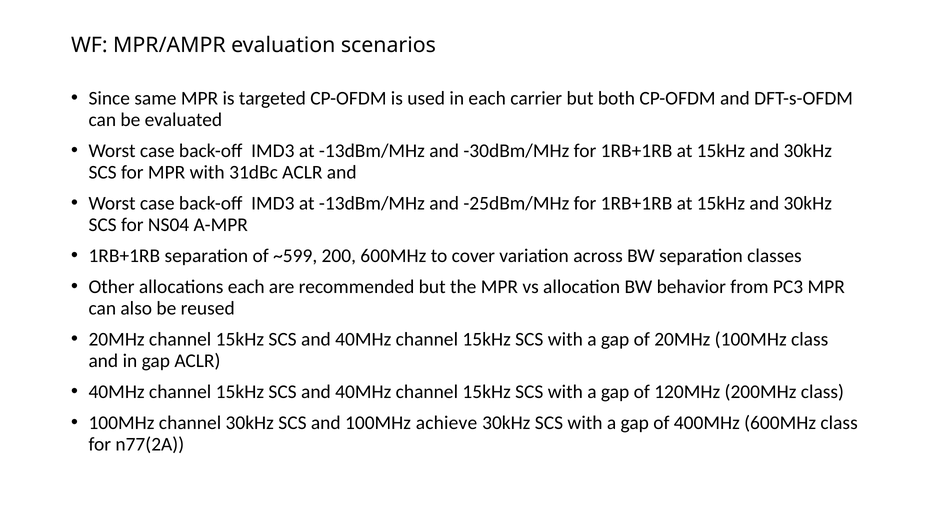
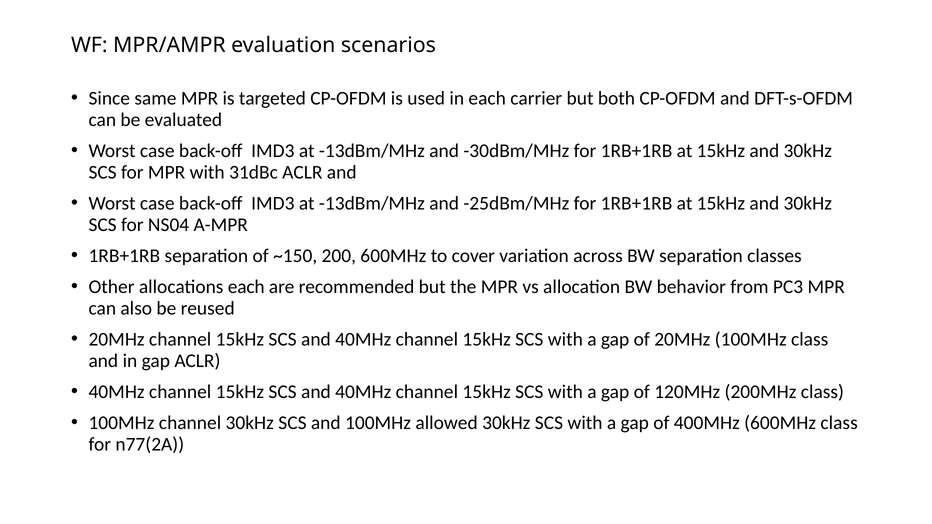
~599: ~599 -> ~150
achieve: achieve -> allowed
